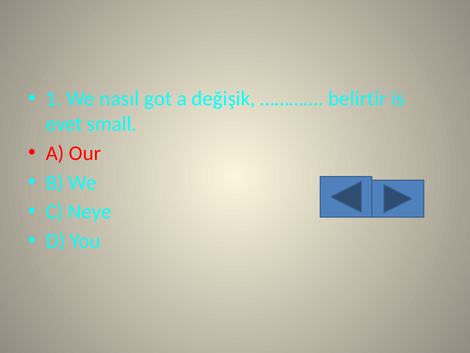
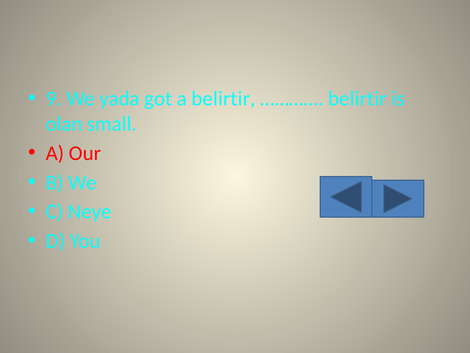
1: 1 -> 9
nasıl: nasıl -> yada
a değişik: değişik -> belirtir
evet: evet -> olan
